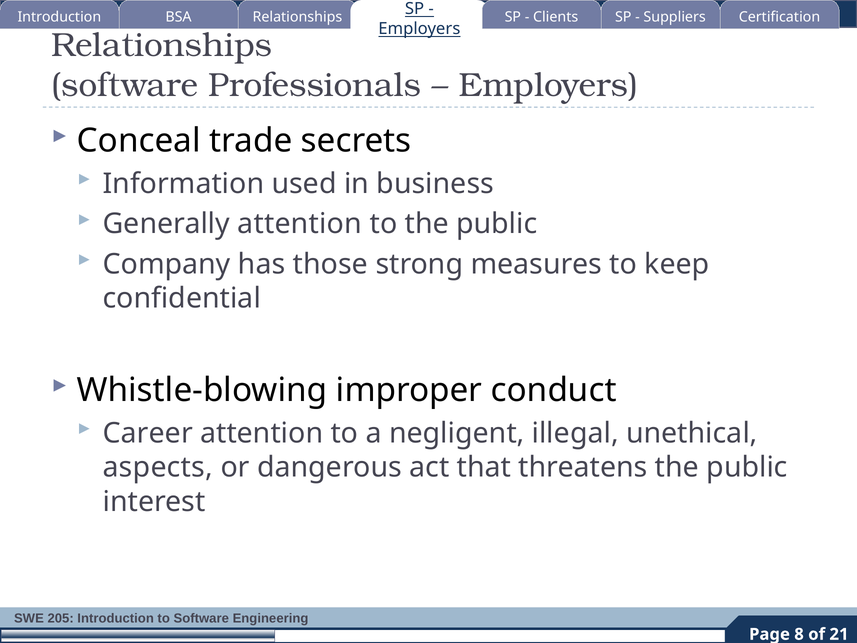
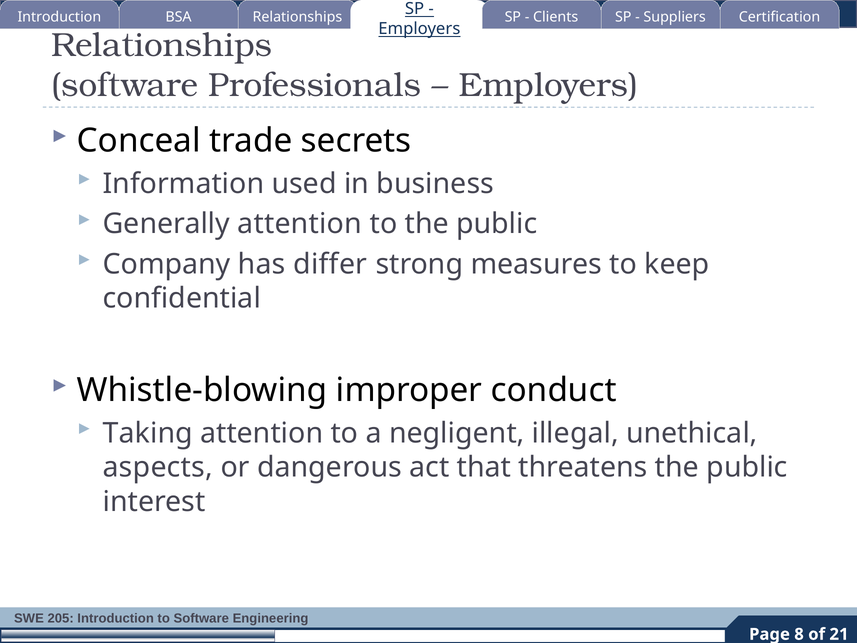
those: those -> differ
Career: Career -> Taking
